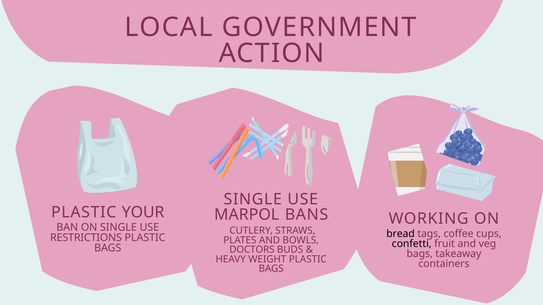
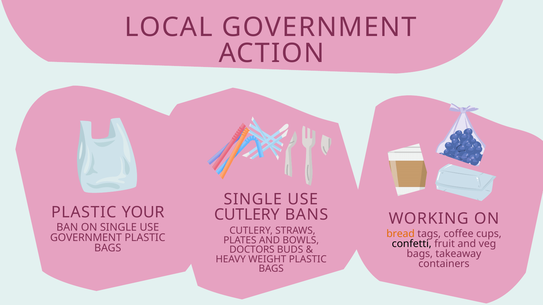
MARPOL at (247, 215): MARPOL -> CUTLERY
bread colour: black -> orange
RESTRICTIONS at (86, 238): RESTRICTIONS -> GOVERNMENT
